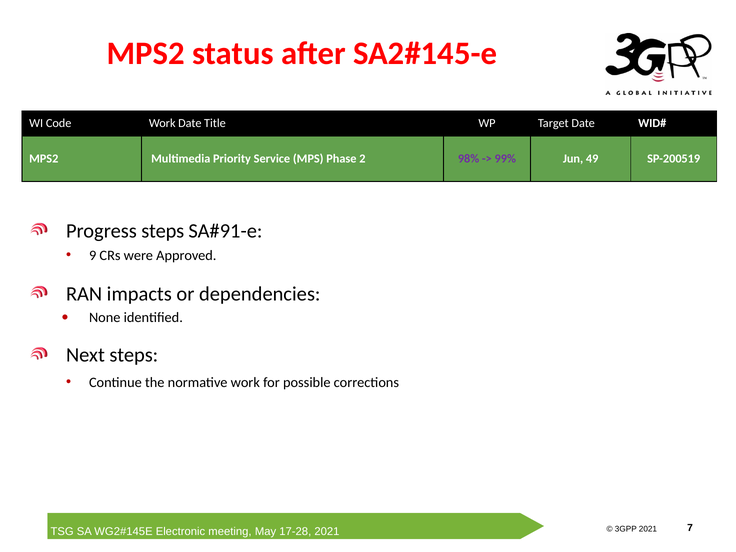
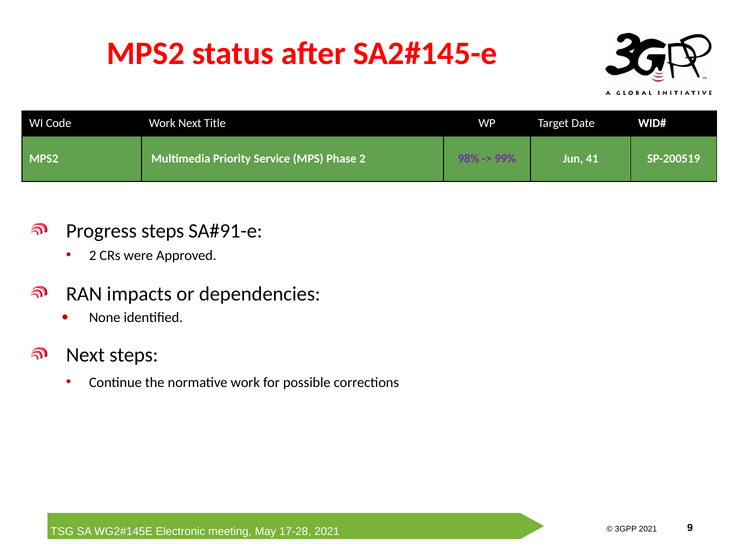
Work Date: Date -> Next
49: 49 -> 41
9 at (93, 255): 9 -> 2
7: 7 -> 9
